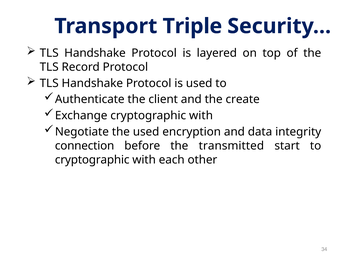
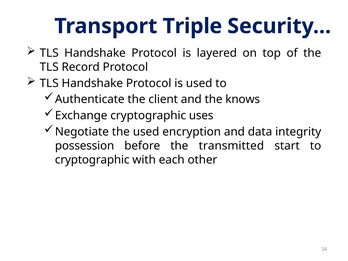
create: create -> knows
Exchange cryptographic with: with -> uses
connection: connection -> possession
